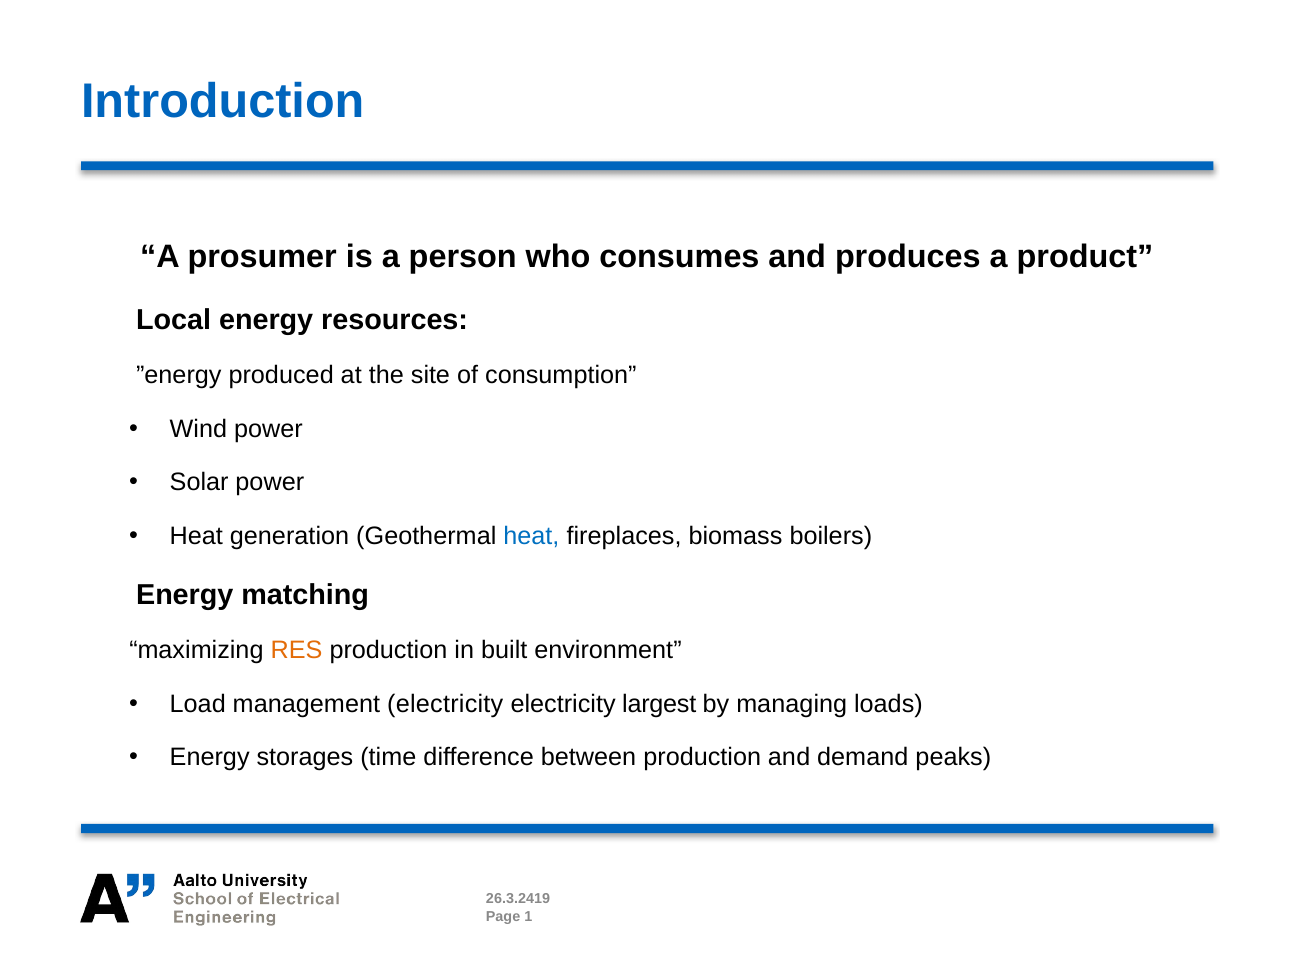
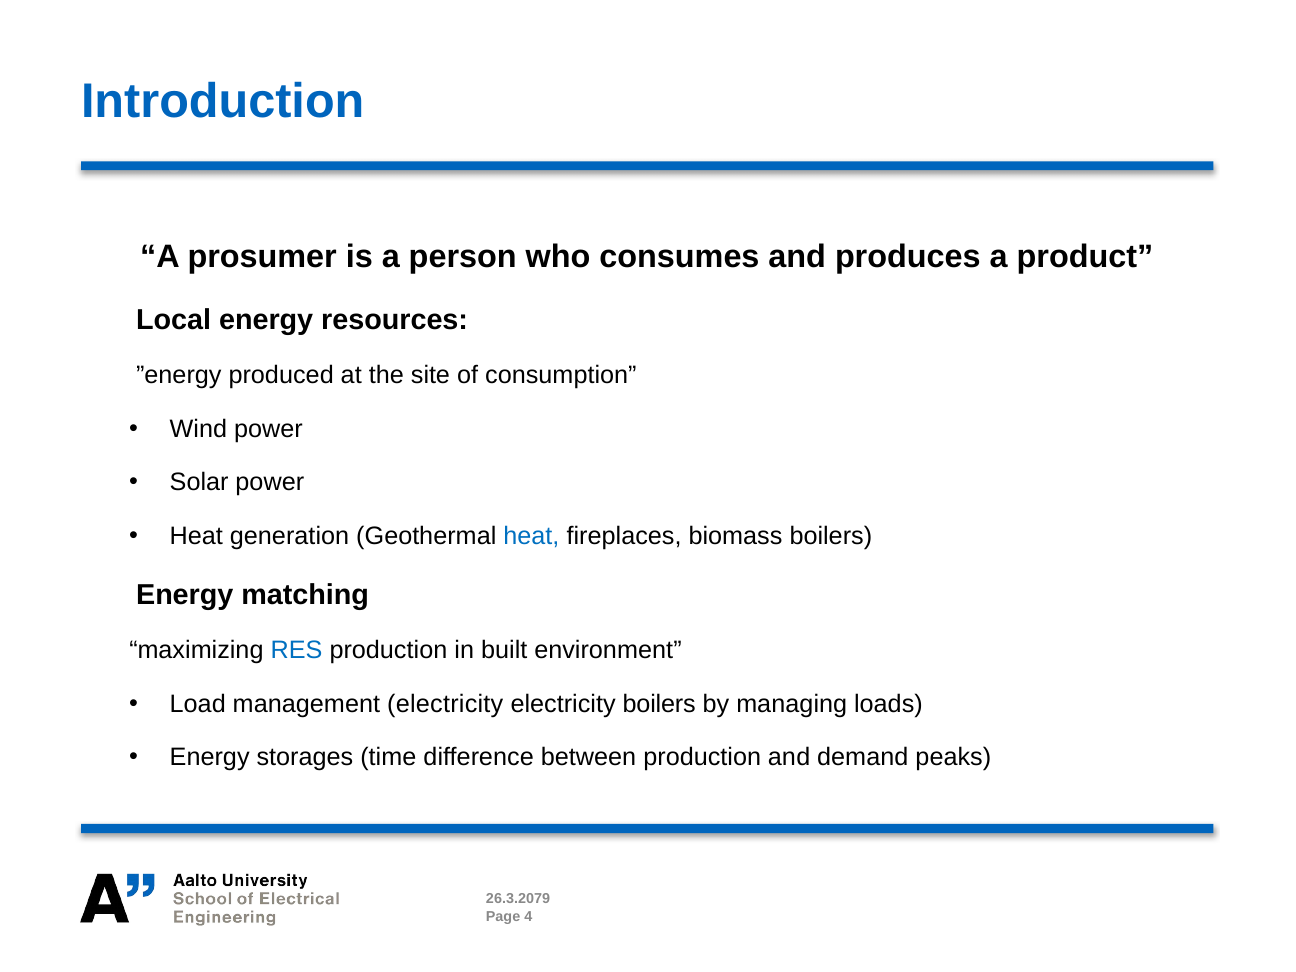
RES colour: orange -> blue
electricity largest: largest -> boilers
26.3.2419: 26.3.2419 -> 26.3.2079
1: 1 -> 4
